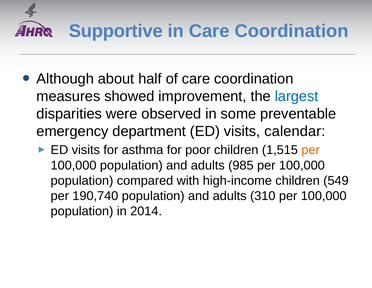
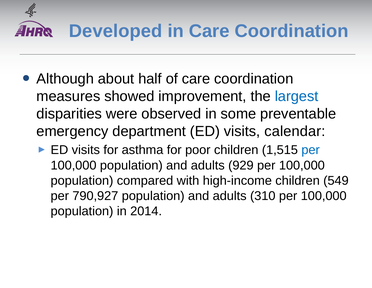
Supportive: Supportive -> Developed
per at (311, 150) colour: orange -> blue
985: 985 -> 929
190,740: 190,740 -> 790,927
